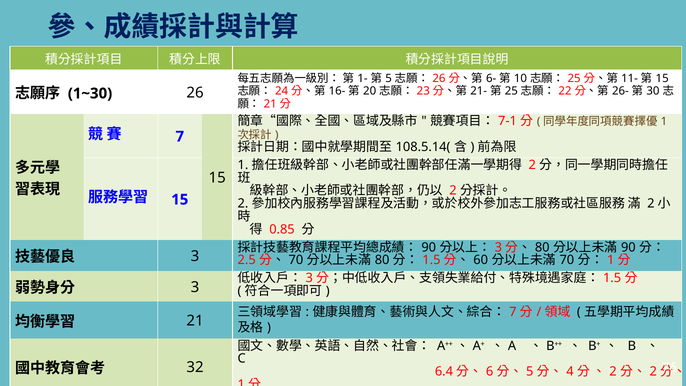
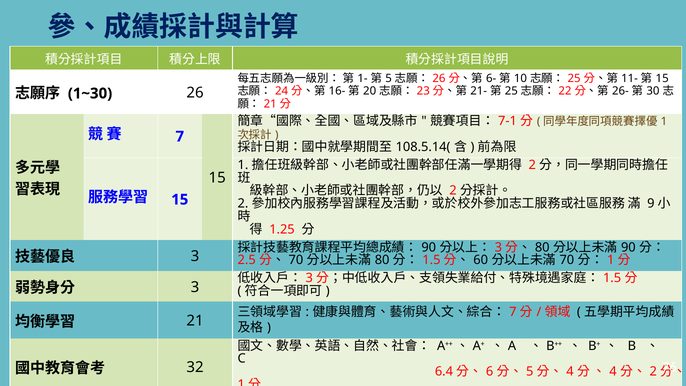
2 at (651, 204): 2 -> 9
0.85: 0.85 -> 1.25
2 at (613, 371): 2 -> 4
